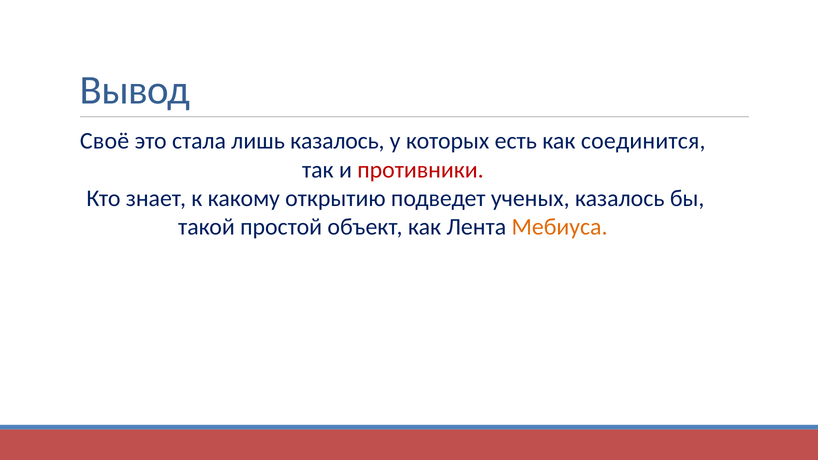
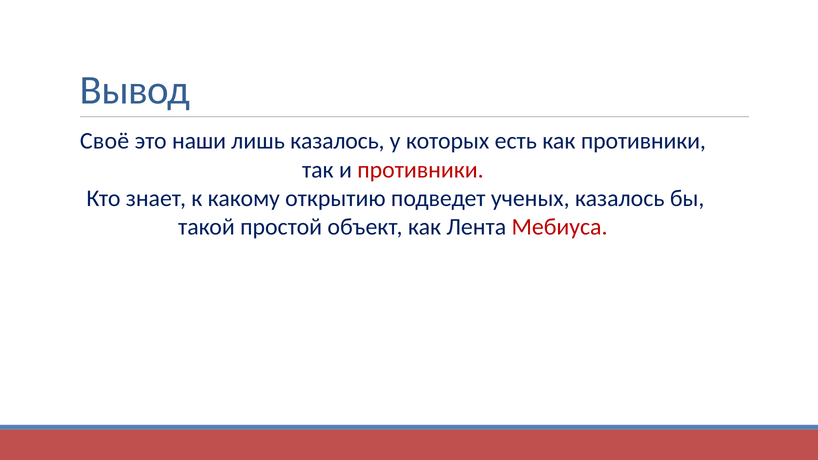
стала: стала -> наши
как соединится: соединится -> противники
Мебиуса colour: orange -> red
